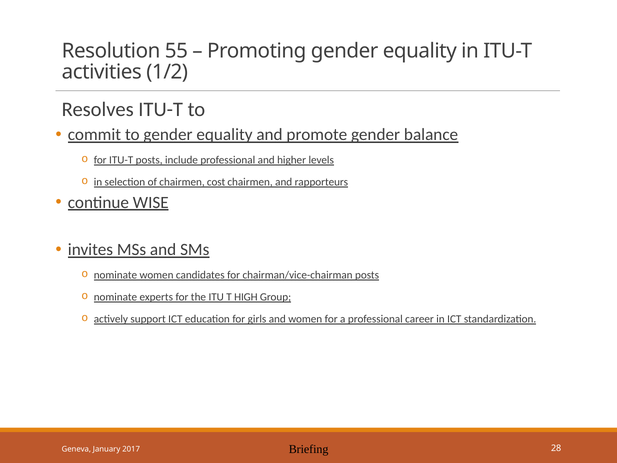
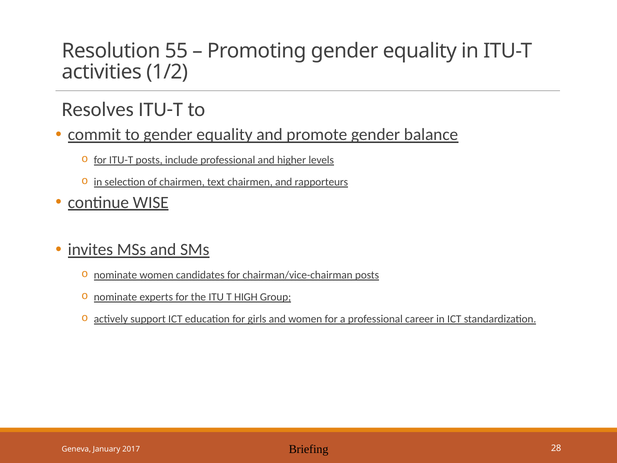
cost: cost -> text
